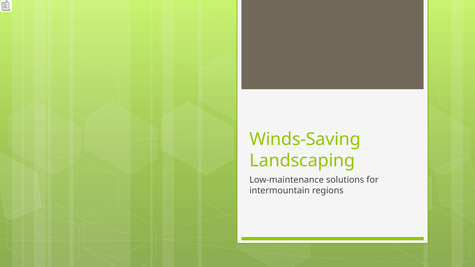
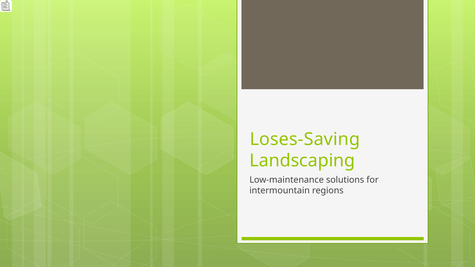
Winds-Saving: Winds-Saving -> Loses-Saving
